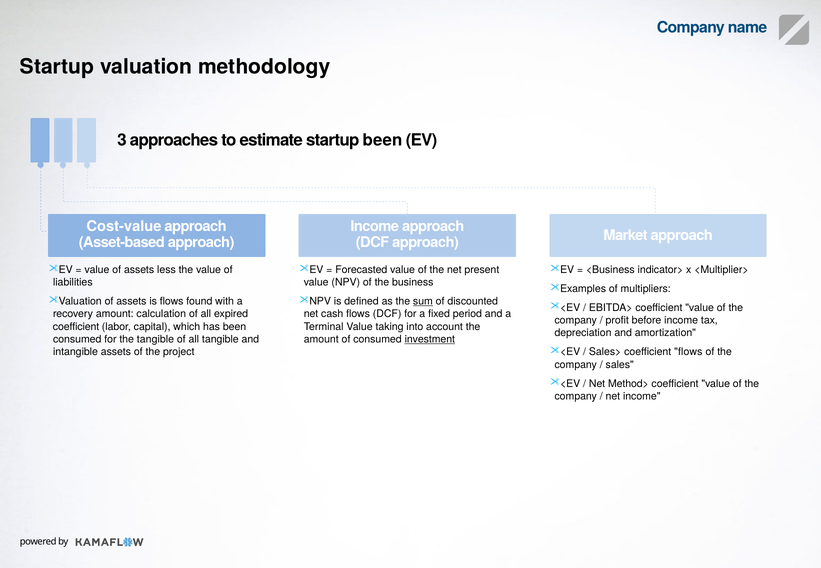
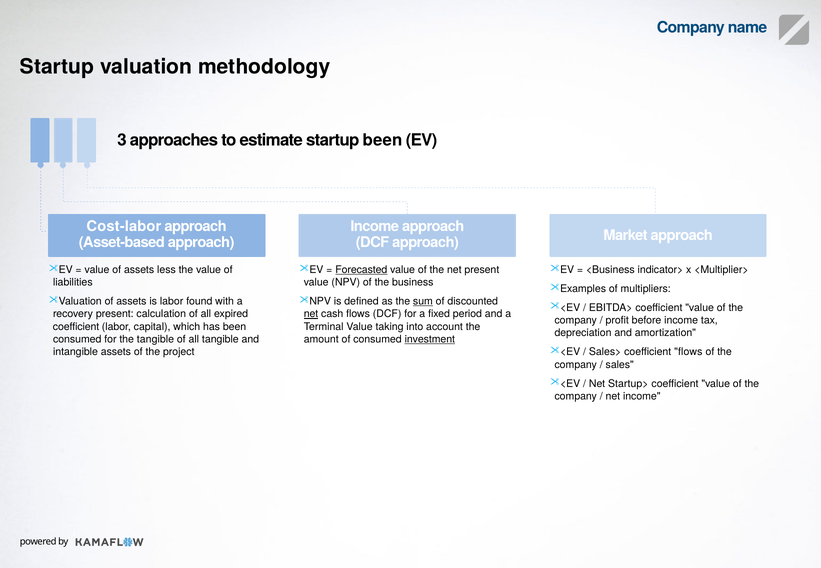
Cost-value: Cost-value -> Cost-labor
Forecasted underline: none -> present
is flows: flows -> labor
recovery amount: amount -> present
net at (311, 314) underline: none -> present
Method>: Method> -> Startup>
